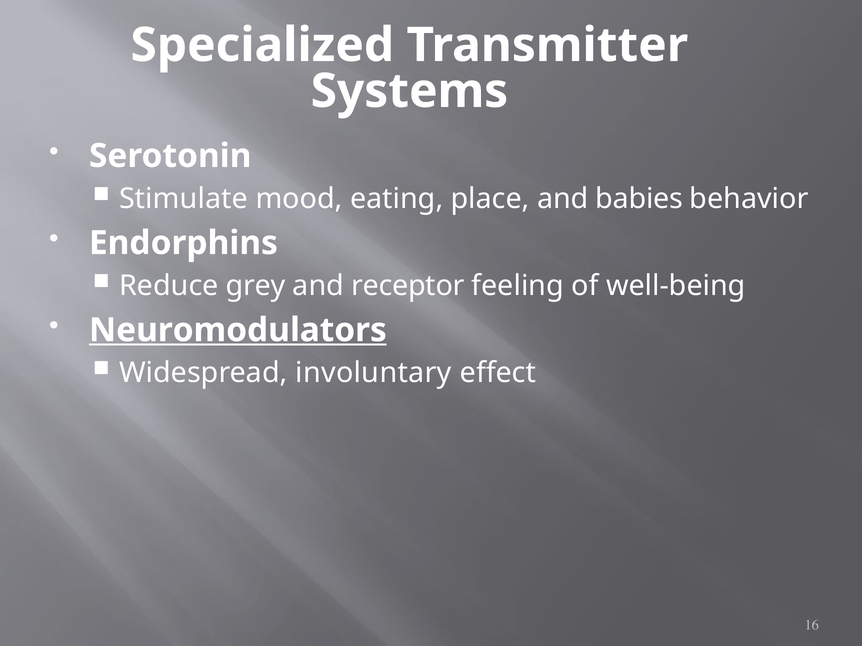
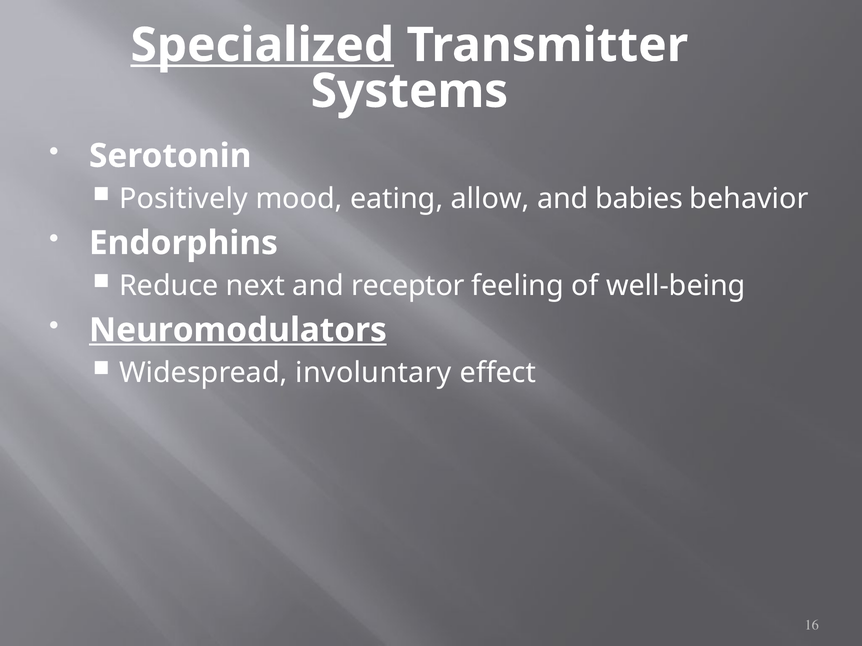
Specialized underline: none -> present
Stimulate: Stimulate -> Positively
place: place -> allow
grey: grey -> next
